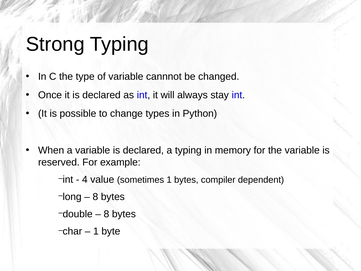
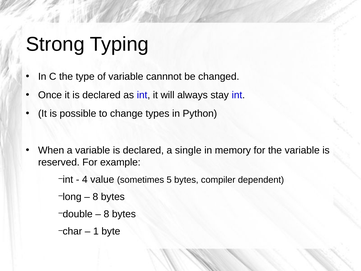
a typing: typing -> single
sometimes 1: 1 -> 5
